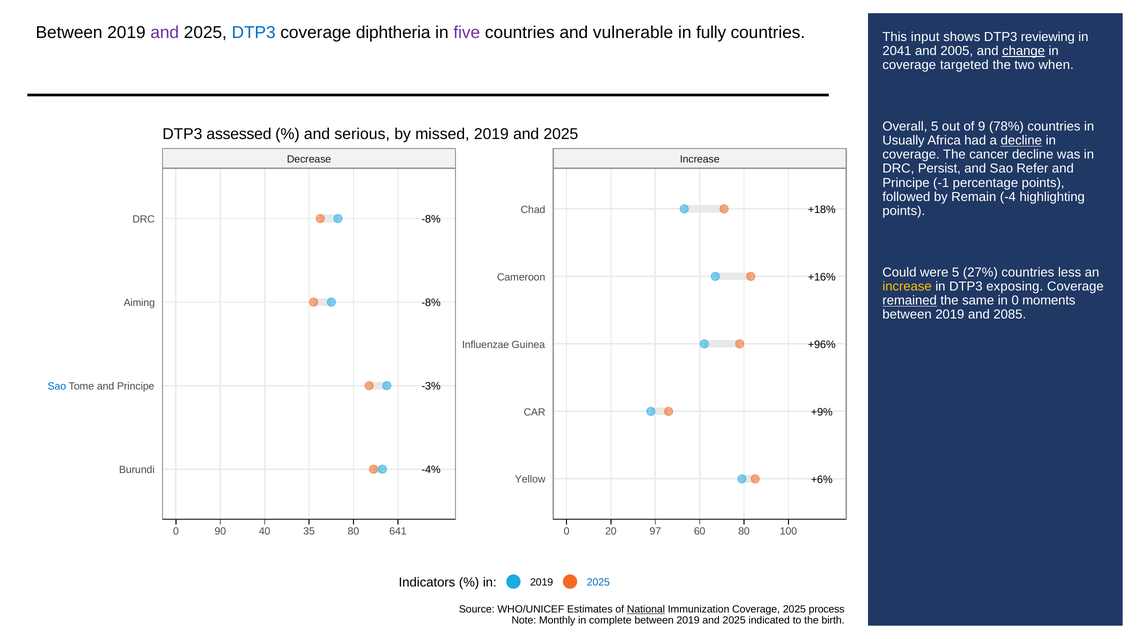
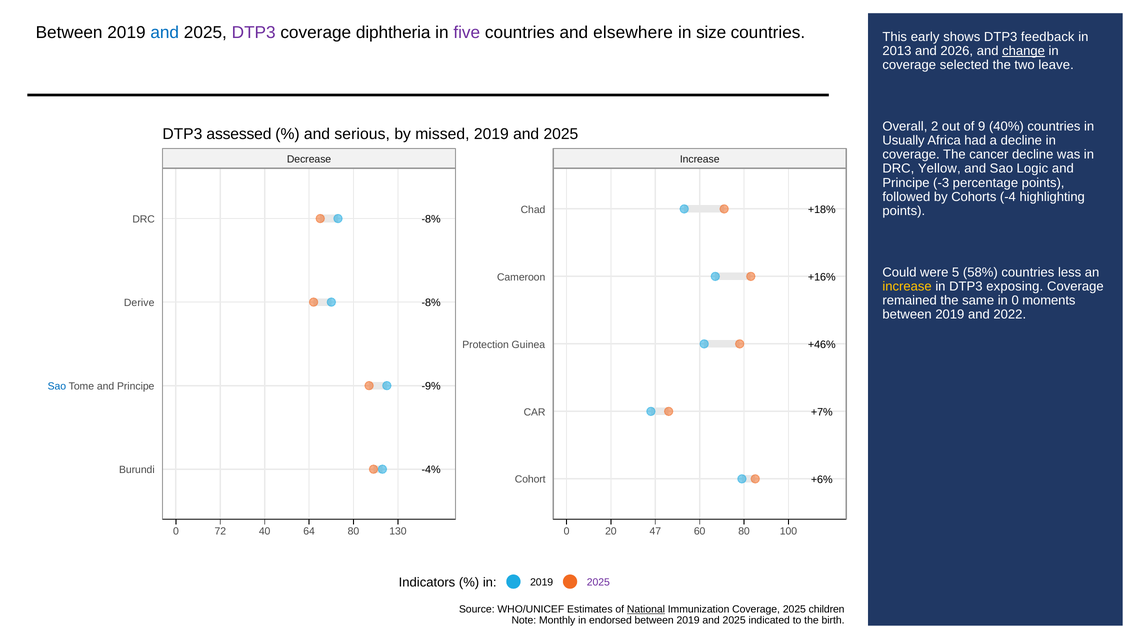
and at (165, 33) colour: purple -> blue
DTP3 at (254, 33) colour: blue -> purple
vulnerable: vulnerable -> elsewhere
fully: fully -> size
input: input -> early
reviewing: reviewing -> feedback
2041: 2041 -> 2013
2005: 2005 -> 2026
targeted: targeted -> selected
when: when -> leave
Overall 5: 5 -> 2
78%: 78% -> 40%
decline at (1021, 141) underline: present -> none
Persist: Persist -> Yellow
Refer: Refer -> Logic
-1: -1 -> -3
Remain: Remain -> Cohorts
27%: 27% -> 58%
remained underline: present -> none
Aiming: Aiming -> Derive
2085: 2085 -> 2022
+96%: +96% -> +46%
Influenzae: Influenzae -> Protection
-3%: -3% -> -9%
+9%: +9% -> +7%
Yellow: Yellow -> Cohort
90: 90 -> 72
35: 35 -> 64
641: 641 -> 130
97: 97 -> 47
2025 at (598, 583) colour: blue -> purple
process: process -> children
complete: complete -> endorsed
